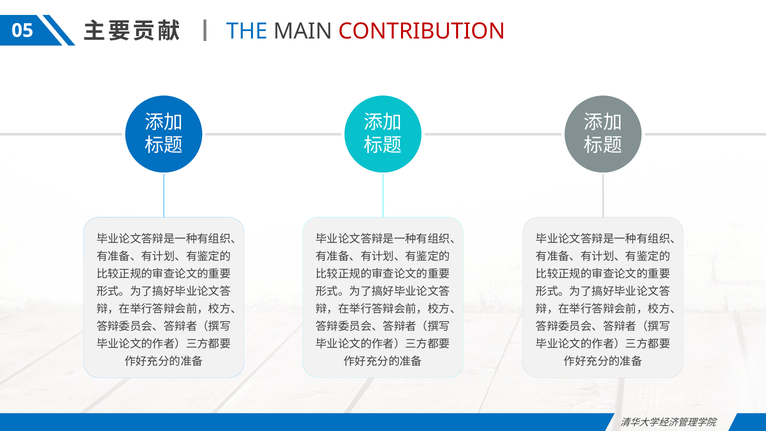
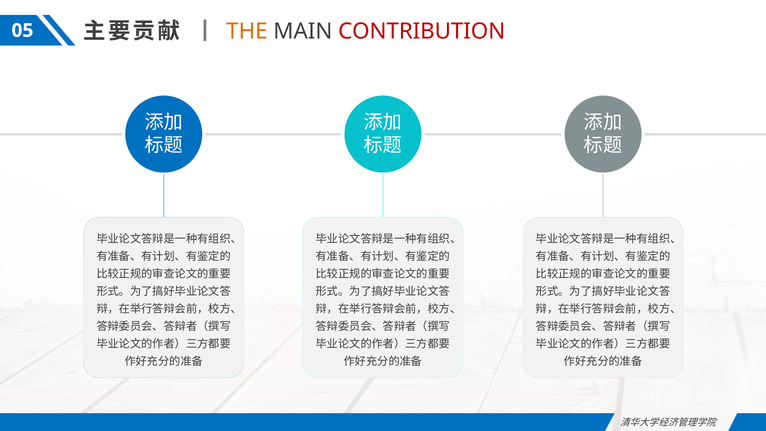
THE colour: blue -> orange
